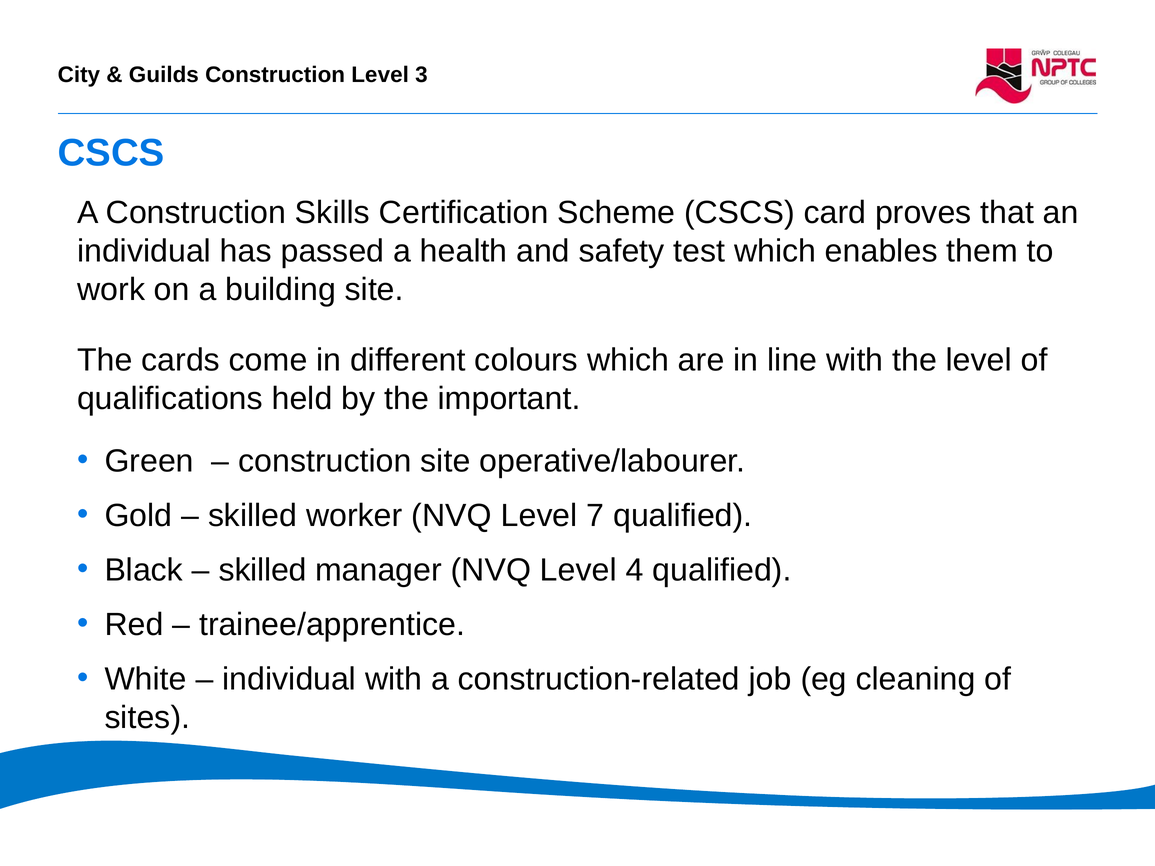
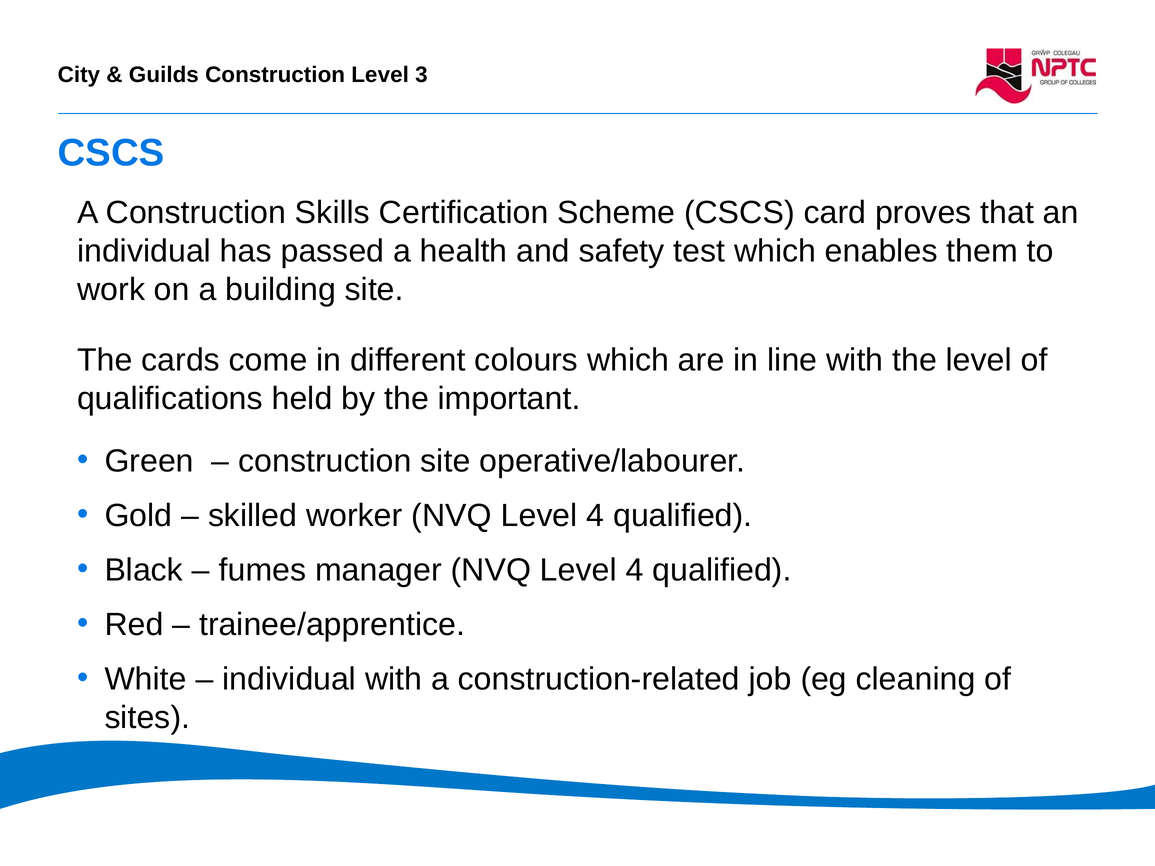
worker NVQ Level 7: 7 -> 4
skilled at (263, 570): skilled -> fumes
